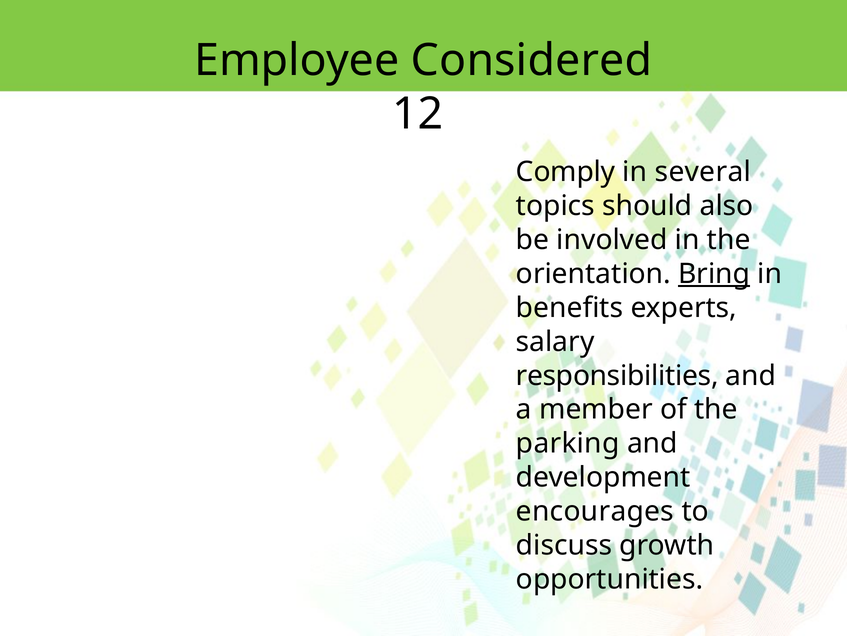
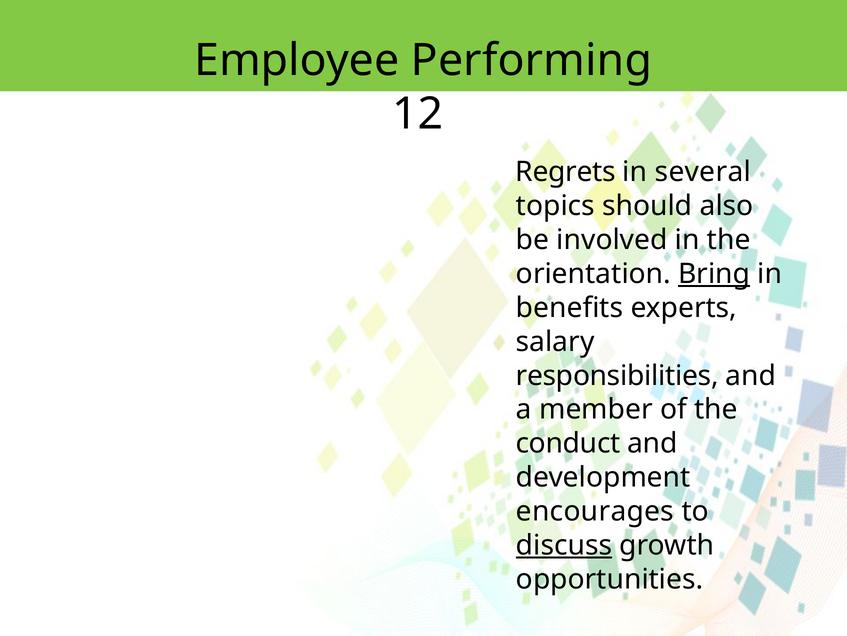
Considered: Considered -> Performing
Comply: Comply -> Regrets
parking: parking -> conduct
discuss underline: none -> present
